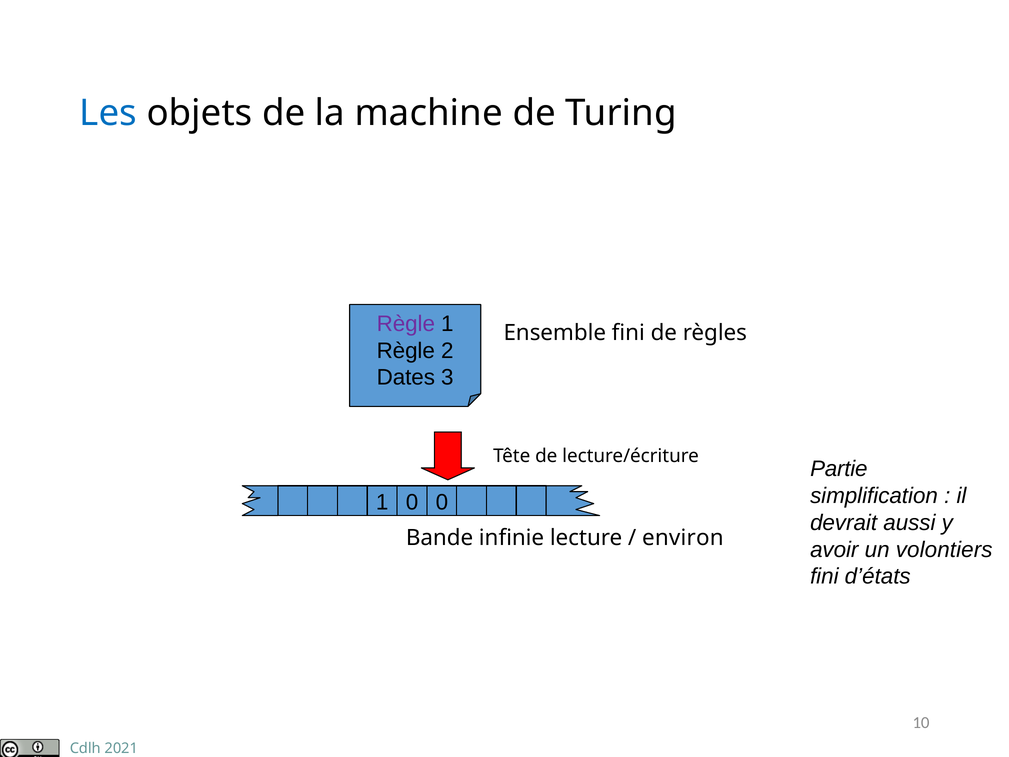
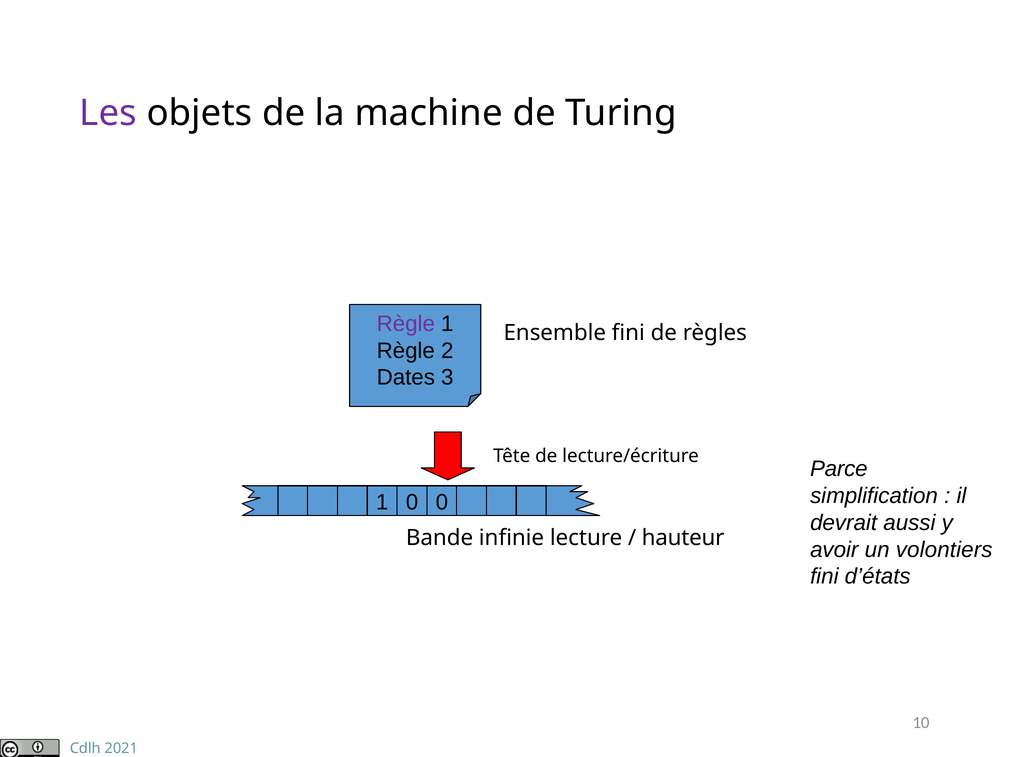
Les colour: blue -> purple
Partie: Partie -> Parce
environ: environ -> hauteur
